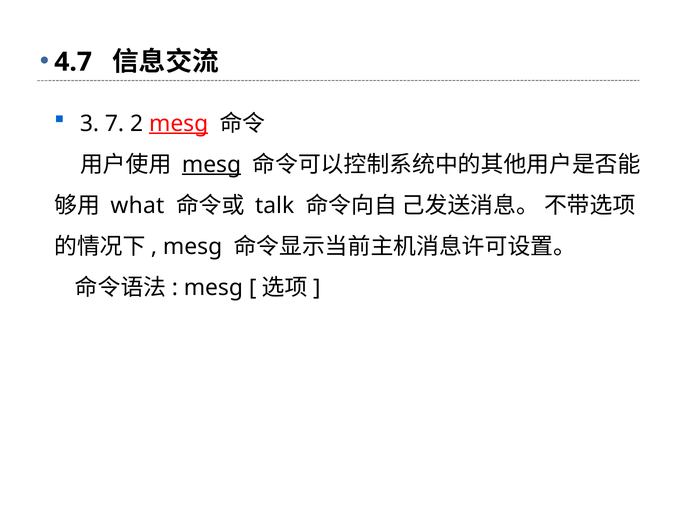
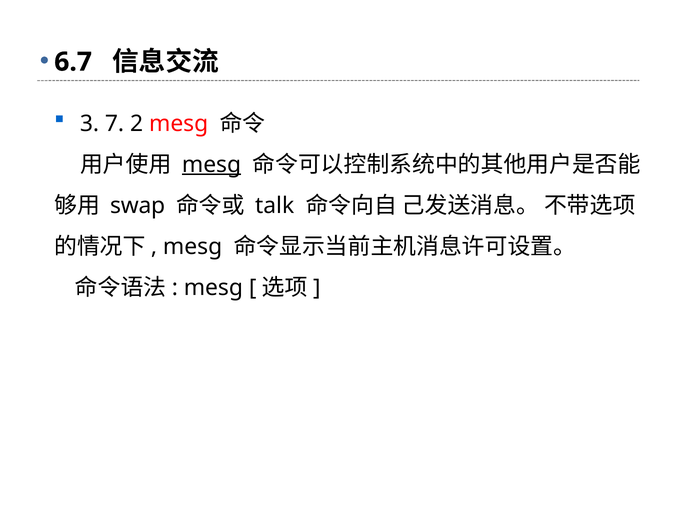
4.7: 4.7 -> 6.7
mesg at (179, 124) underline: present -> none
what: what -> swap
